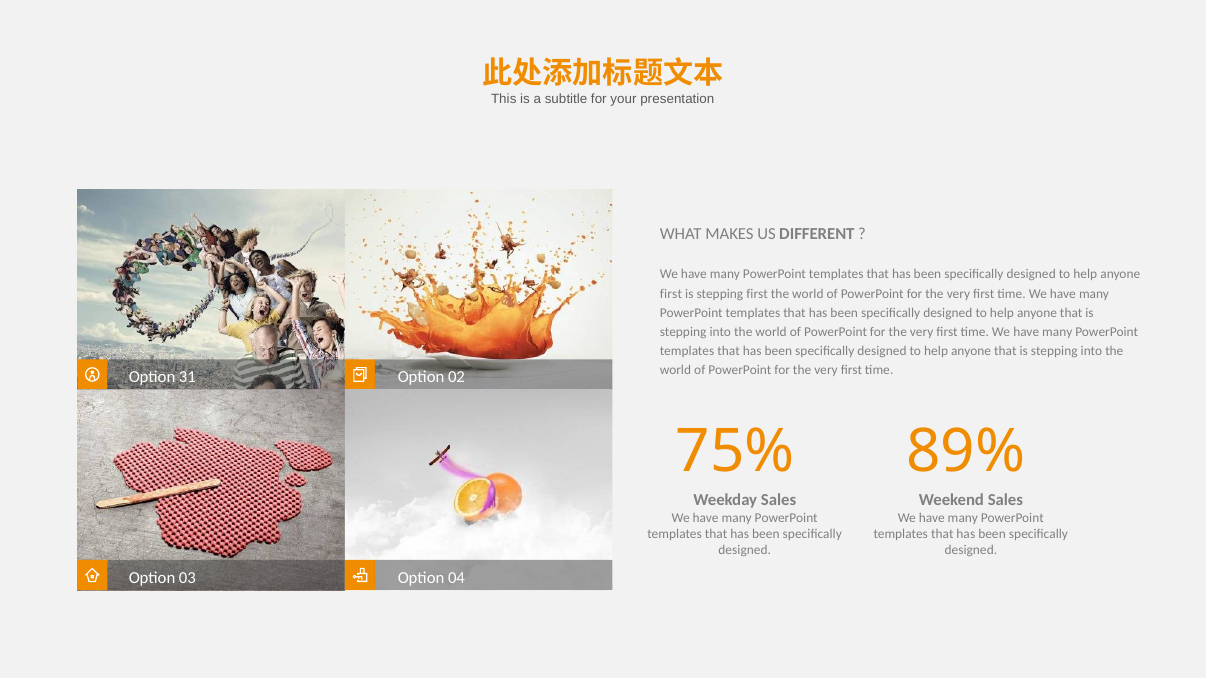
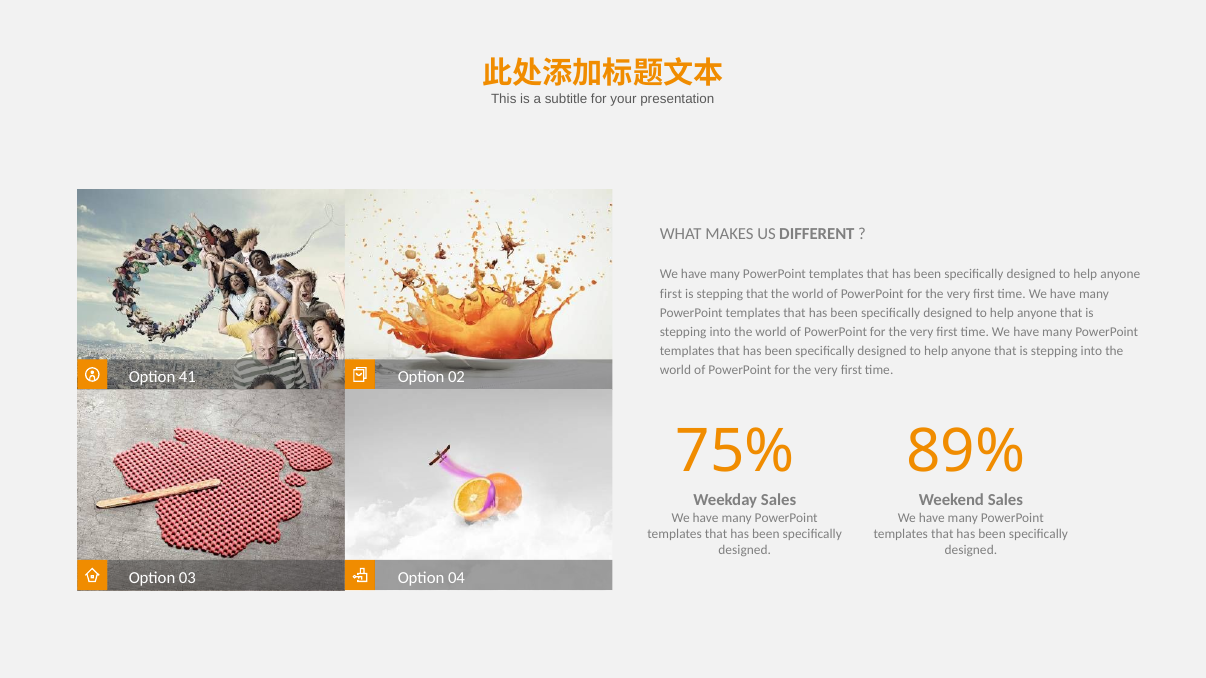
stepping first: first -> that
31: 31 -> 41
